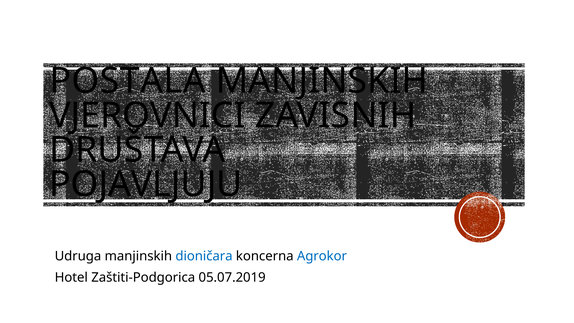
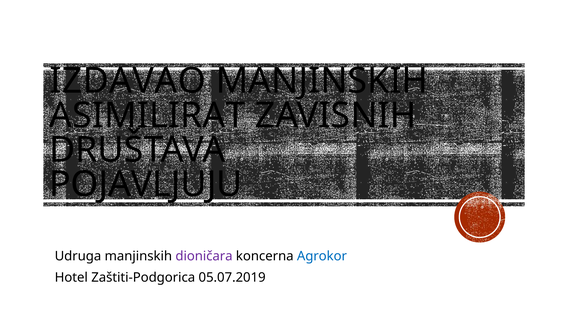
POSTALA: POSTALA -> IZDAVAO
VJEROVNICI: VJEROVNICI -> ASIMILIRAT
dioničara colour: blue -> purple
